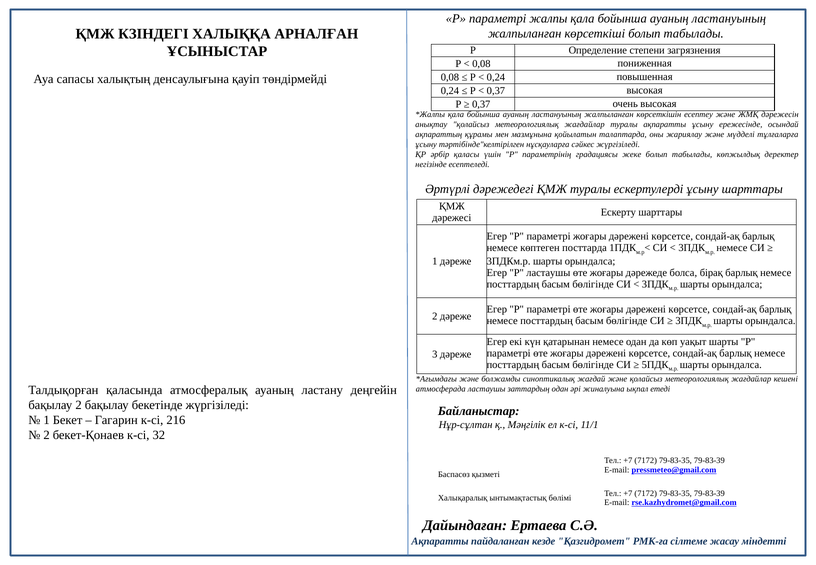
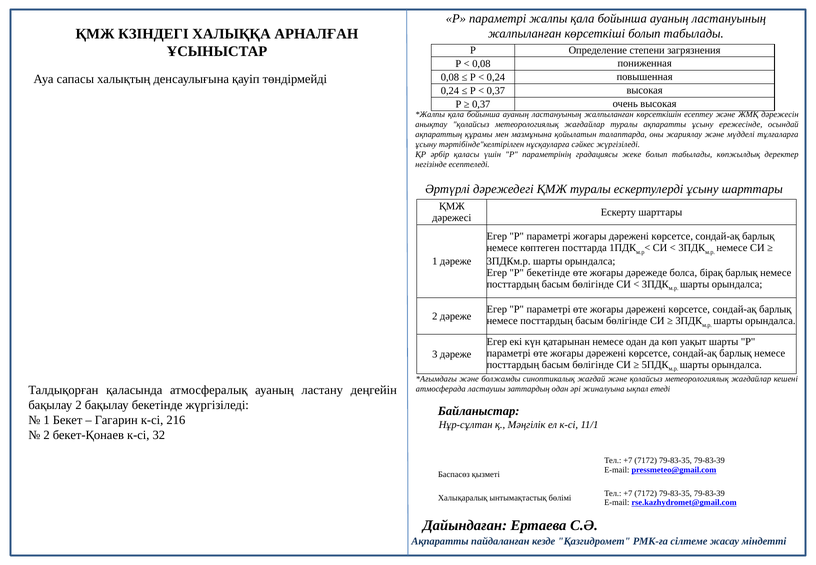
P ластаушы: ластаушы -> бекетінде
